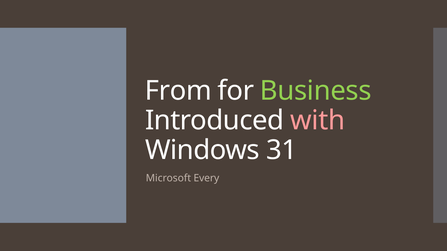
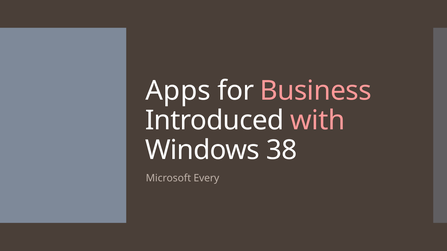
From: From -> Apps
Business colour: light green -> pink
31: 31 -> 38
